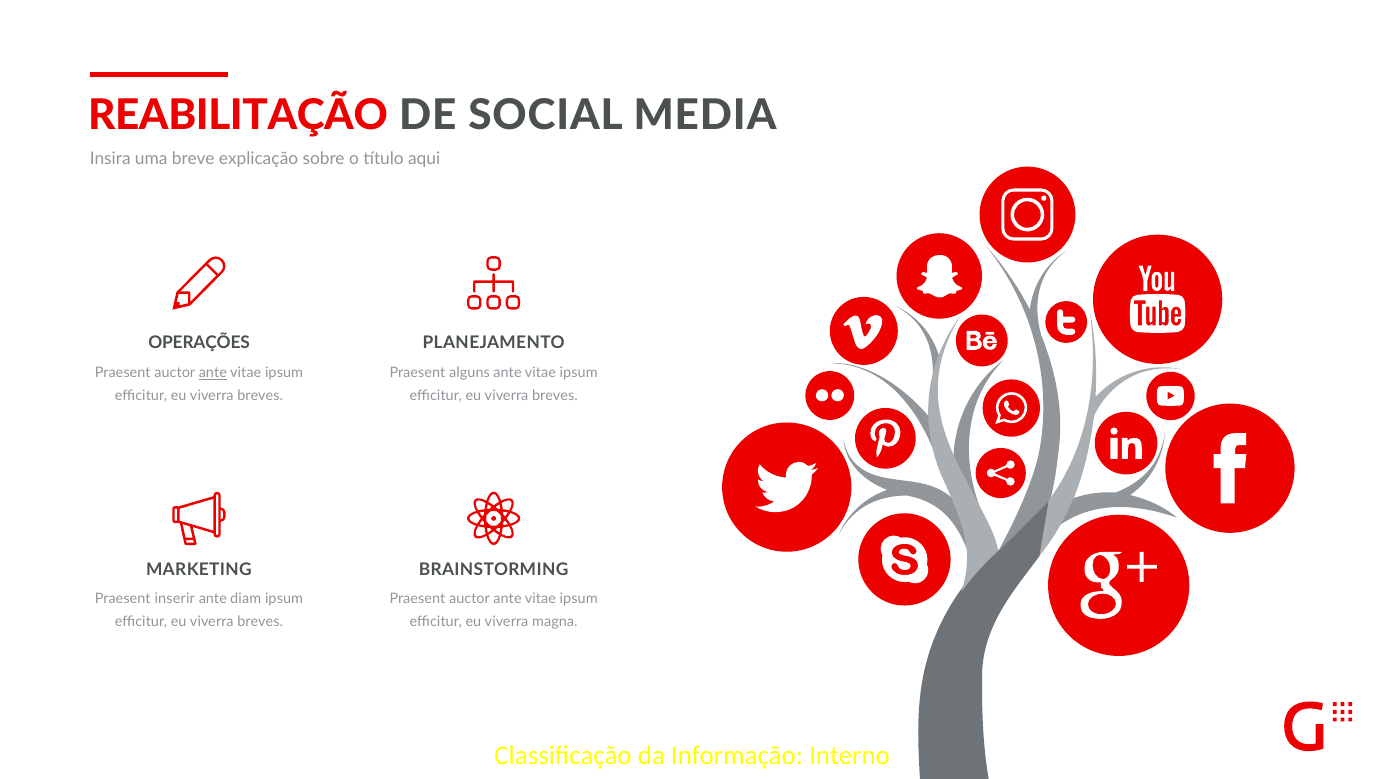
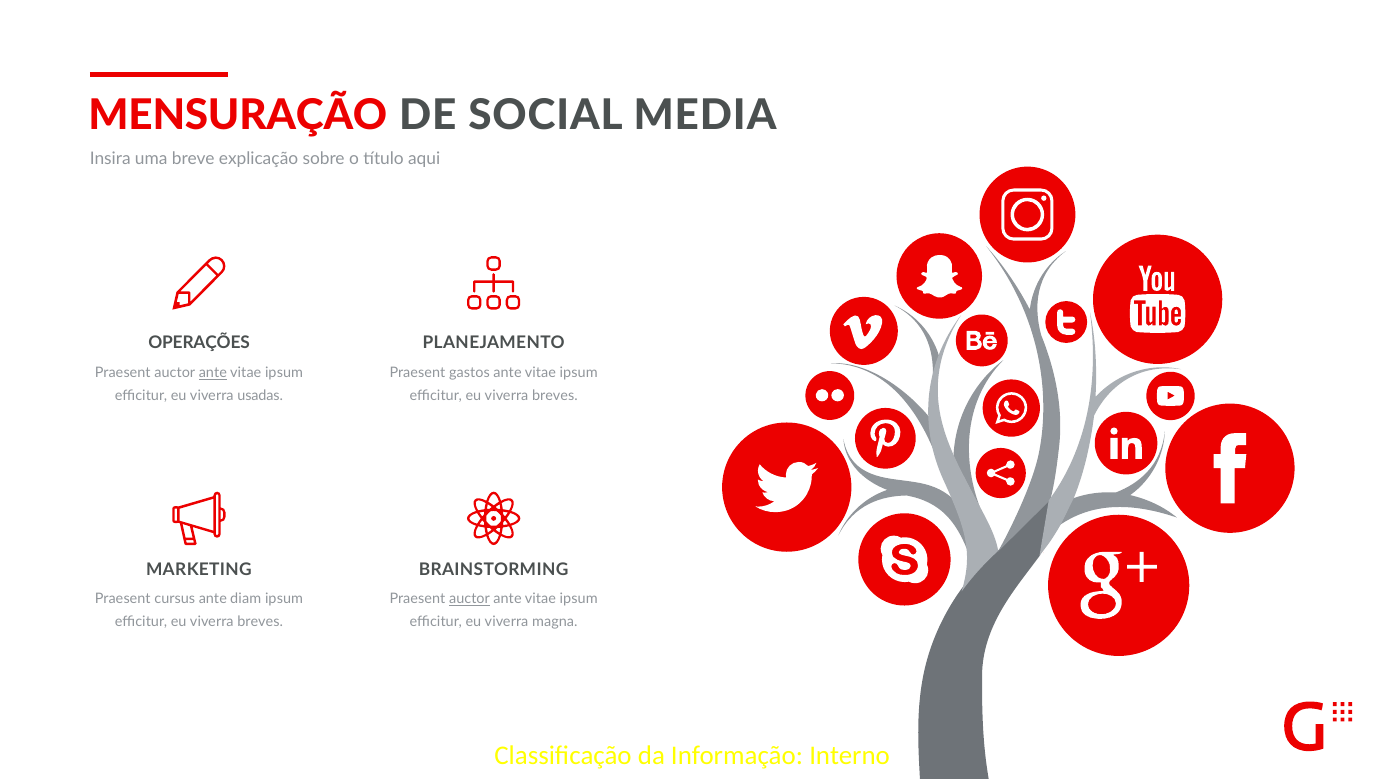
REABILITAÇÃO: REABILITAÇÃO -> MENSURAÇÃO
alguns: alguns -> gastos
breves at (260, 395): breves -> usadas
inserir: inserir -> cursus
auctor at (470, 599) underline: none -> present
